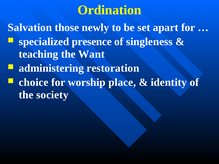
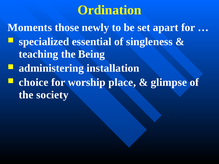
Salvation: Salvation -> Moments
presence: presence -> essential
Want: Want -> Being
restoration: restoration -> installation
identity: identity -> glimpse
